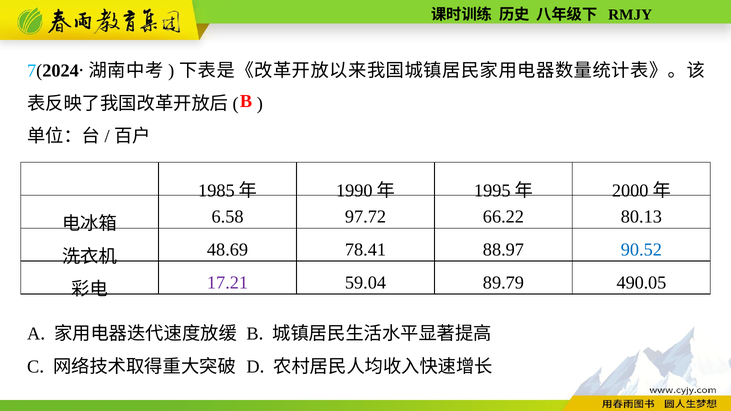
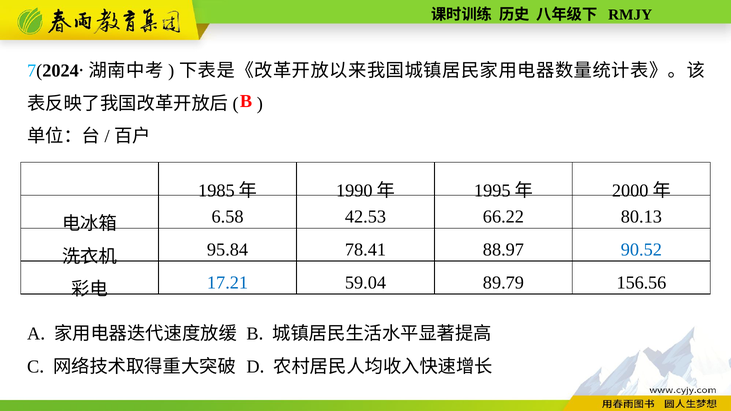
97.72: 97.72 -> 42.53
48.69: 48.69 -> 95.84
17.21 colour: purple -> blue
490.05: 490.05 -> 156.56
